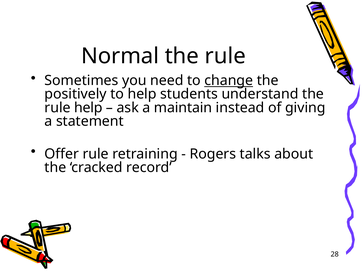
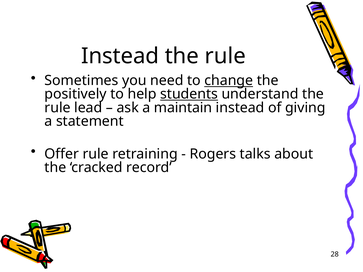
Normal at (120, 56): Normal -> Instead
students underline: none -> present
rule help: help -> lead
